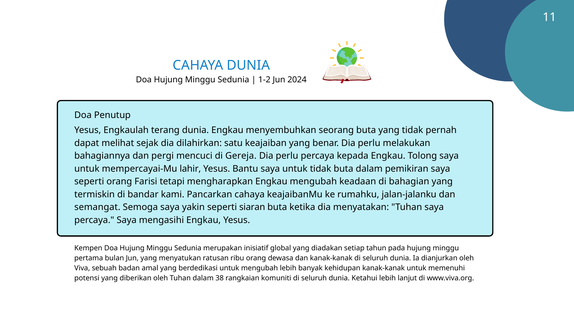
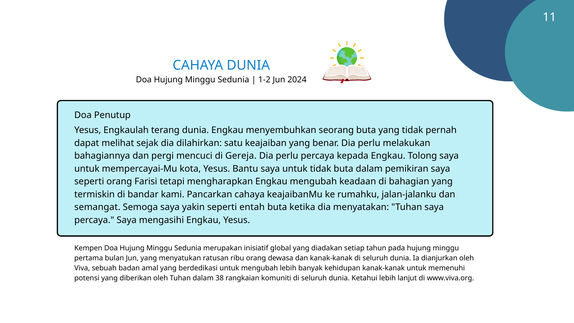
lahir: lahir -> kota
siaran: siaran -> entah
